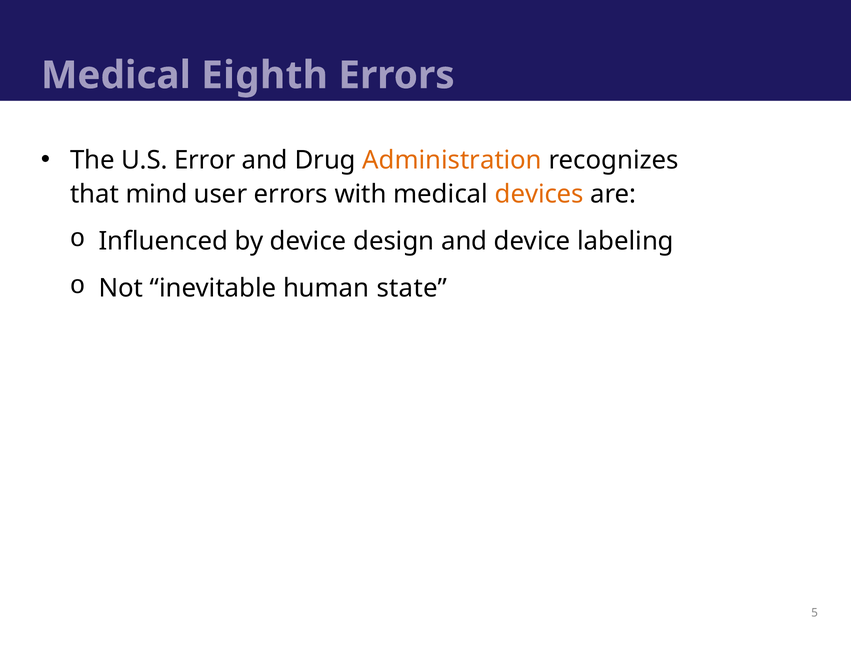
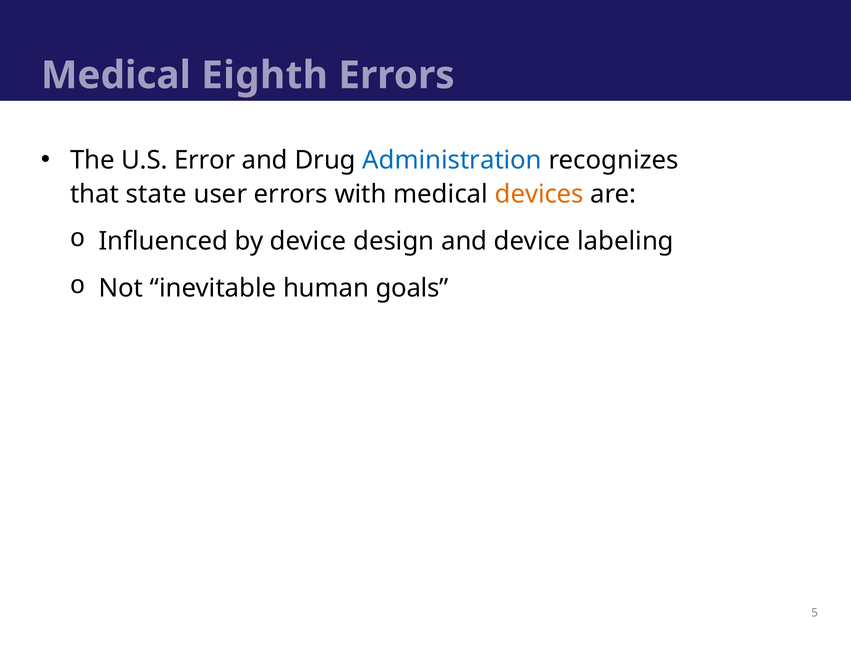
Administration colour: orange -> blue
mind: mind -> state
state: state -> goals
